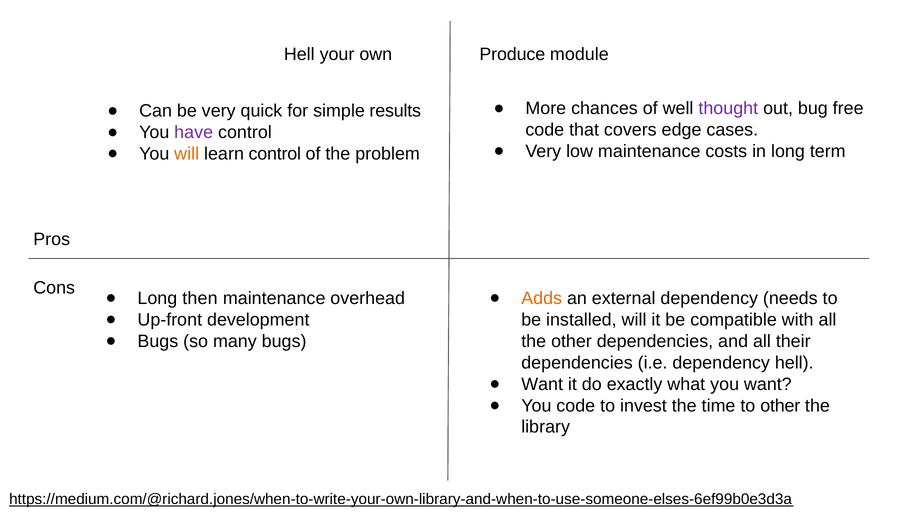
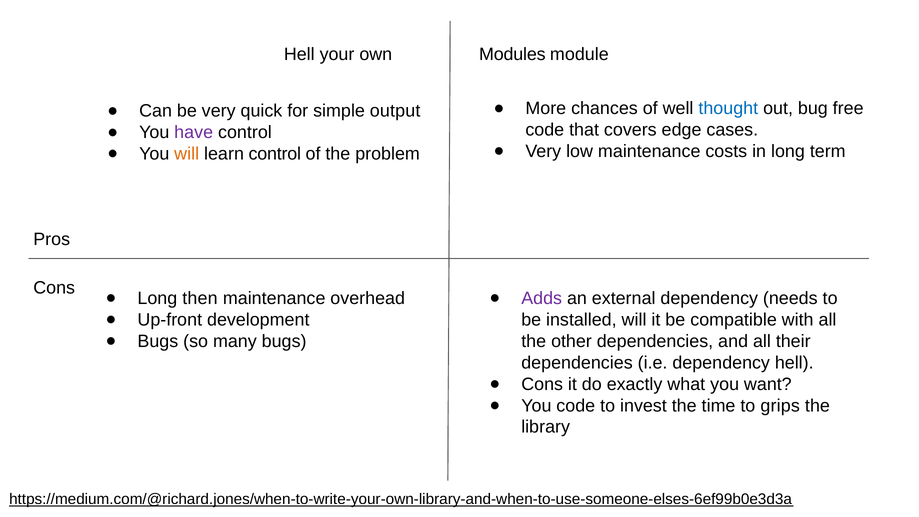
Produce: Produce -> Modules
thought colour: purple -> blue
results: results -> output
Adds colour: orange -> purple
Want at (542, 384): Want -> Cons
to other: other -> grips
